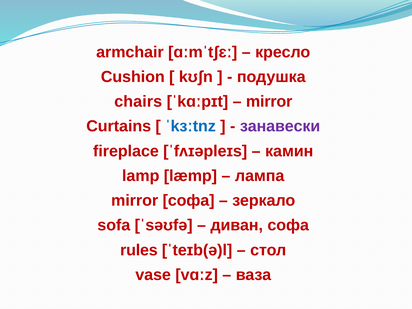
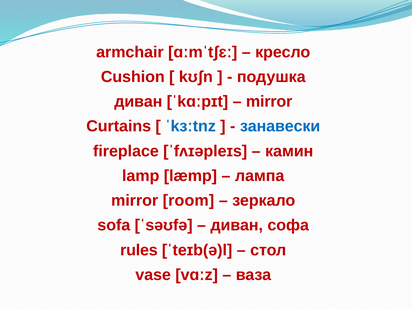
chairs at (138, 102): chairs -> диван
занавески colour: purple -> blue
mirror софа: софа -> room
